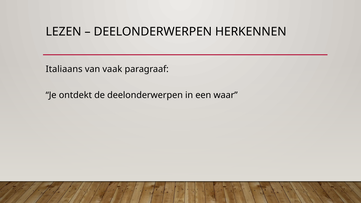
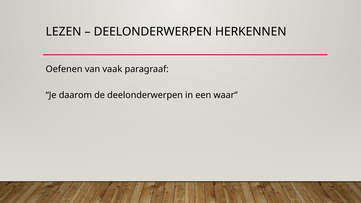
Italiaans: Italiaans -> Oefenen
ontdekt: ontdekt -> daarom
